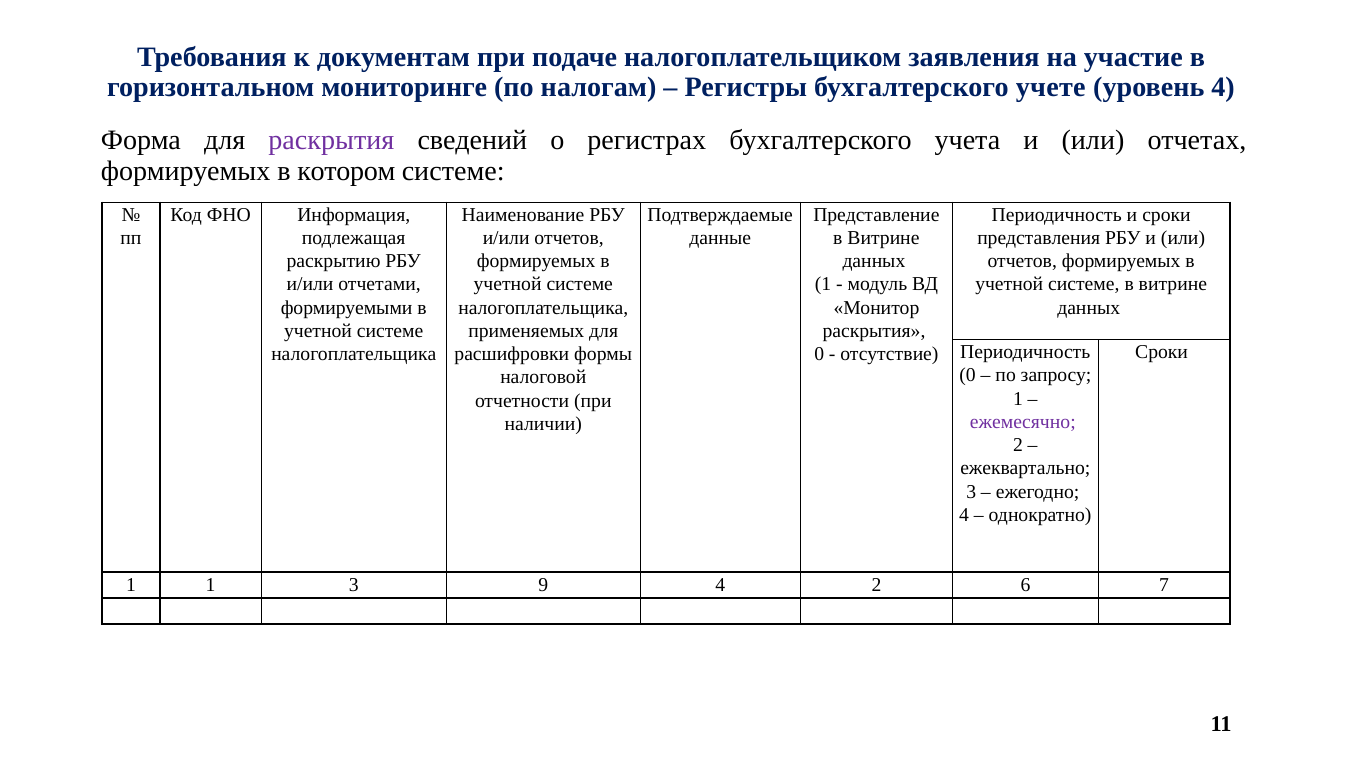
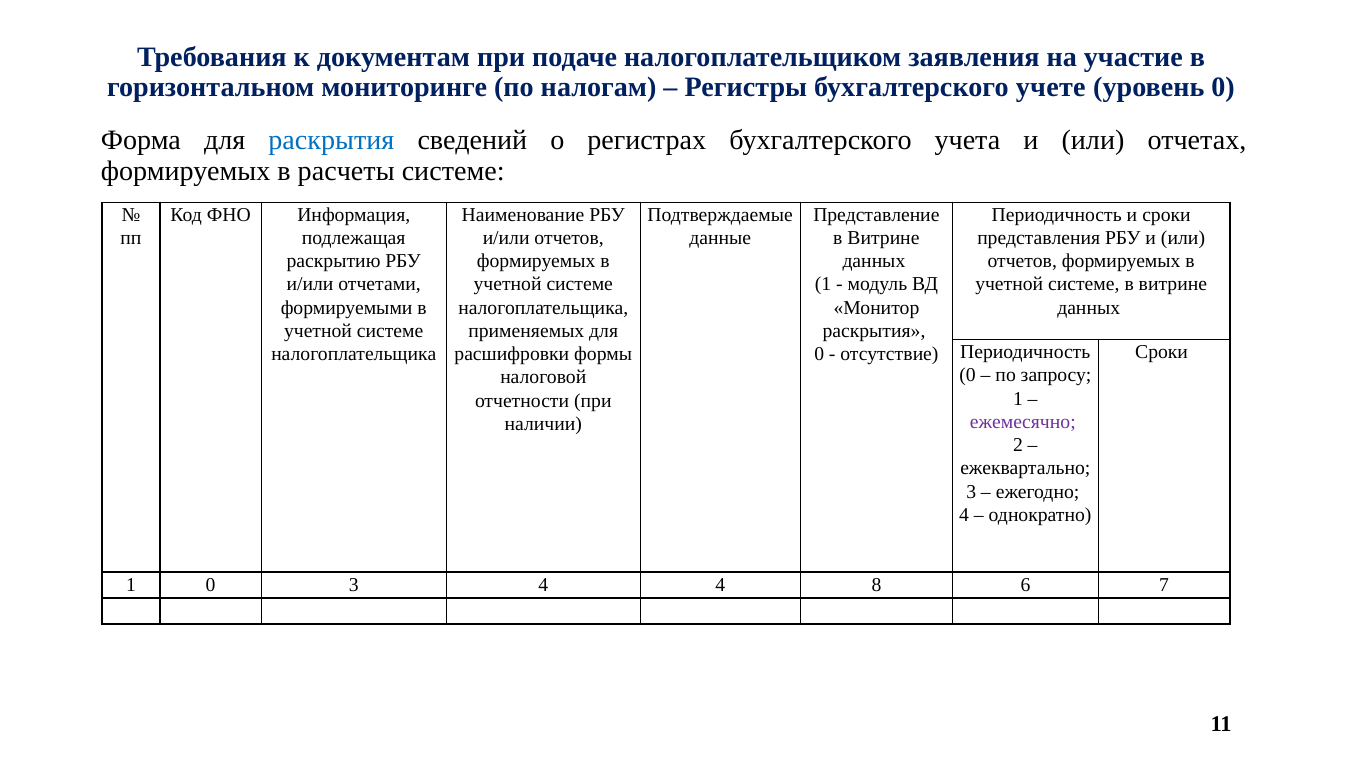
уровень 4: 4 -> 0
раскрытия at (331, 141) colour: purple -> blue
котором: котором -> расчеты
1 1: 1 -> 0
3 9: 9 -> 4
4 2: 2 -> 8
